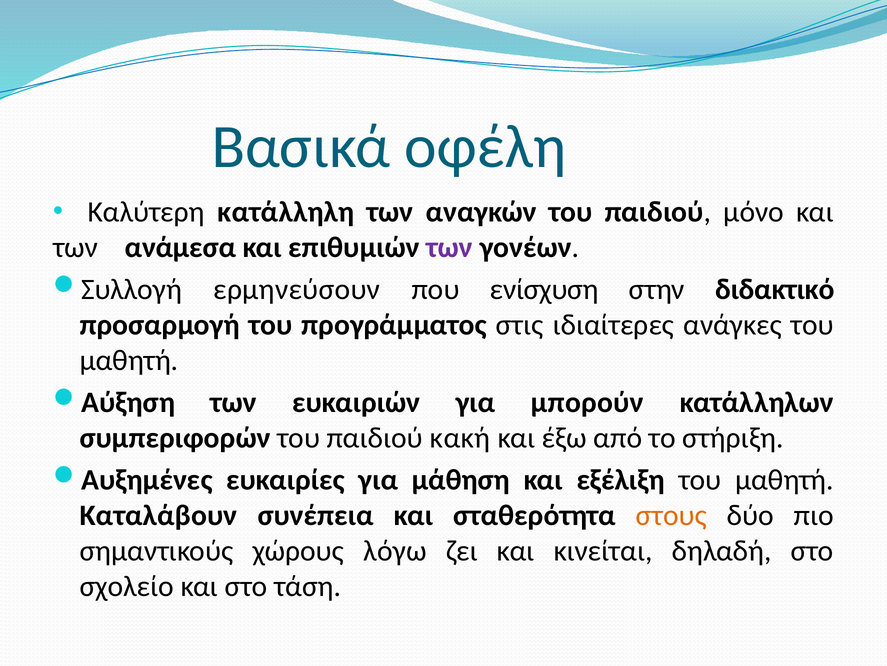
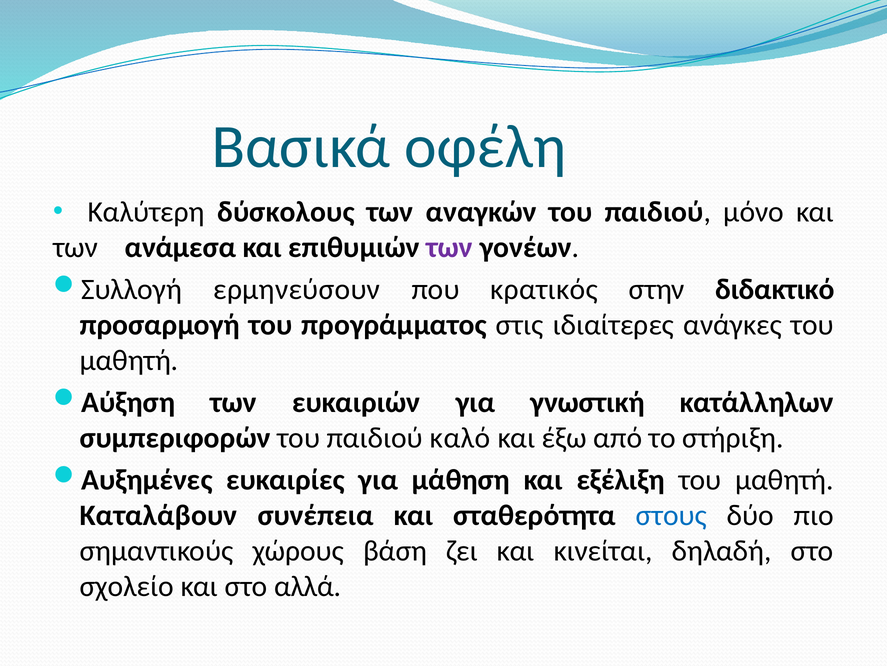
κατάλληλη: κατάλληλη -> δύσκολους
ενίσχυση: ενίσχυση -> κρατικός
μπορούν: μπορούν -> γνωστική
κακή: κακή -> καλό
στους colour: orange -> blue
λόγω: λόγω -> βάση
τάση: τάση -> αλλά
